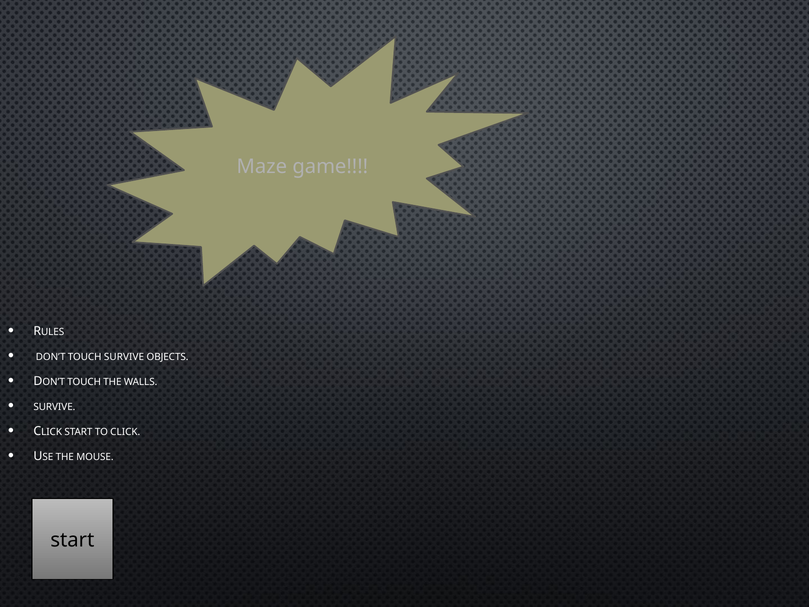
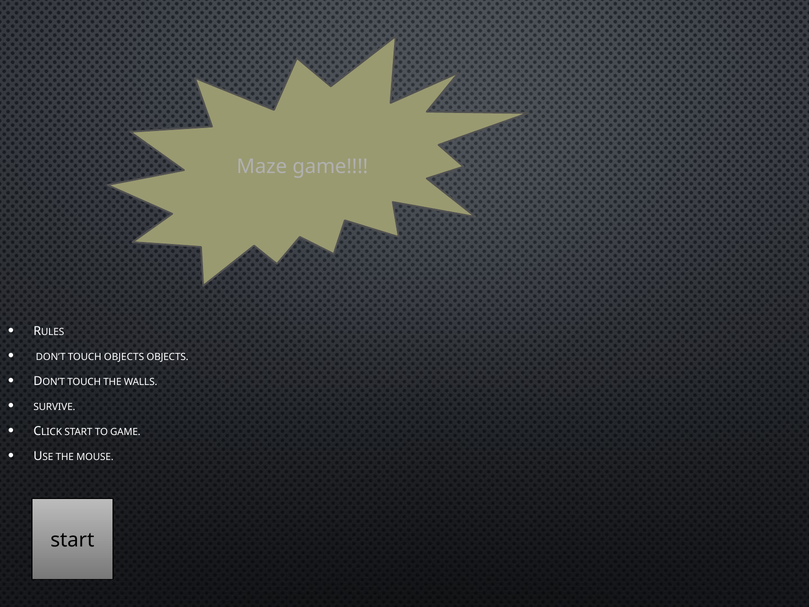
TOUCH SURVIVE: SURVIVE -> OBJECTS
TO CLICK: CLICK -> GAME
